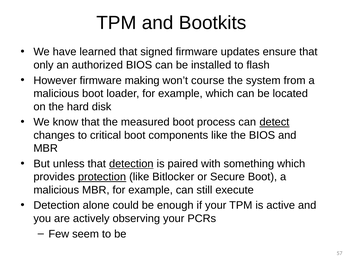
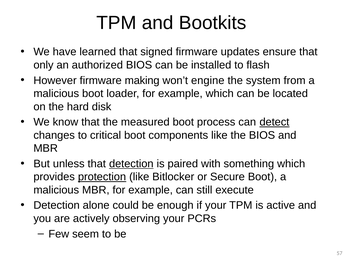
course: course -> engine
